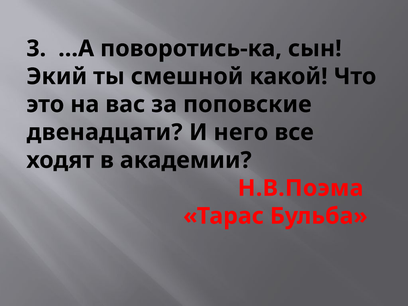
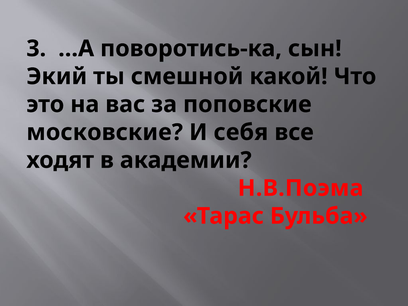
двенадцати: двенадцати -> московские
него: него -> себя
